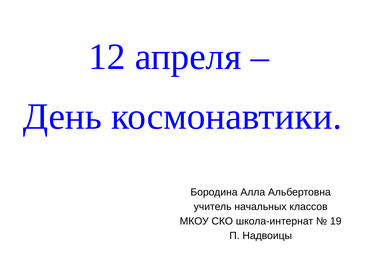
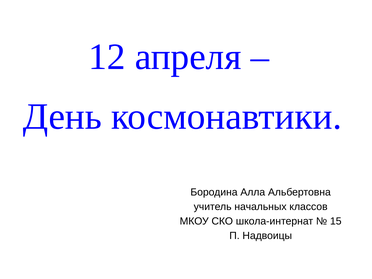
19: 19 -> 15
